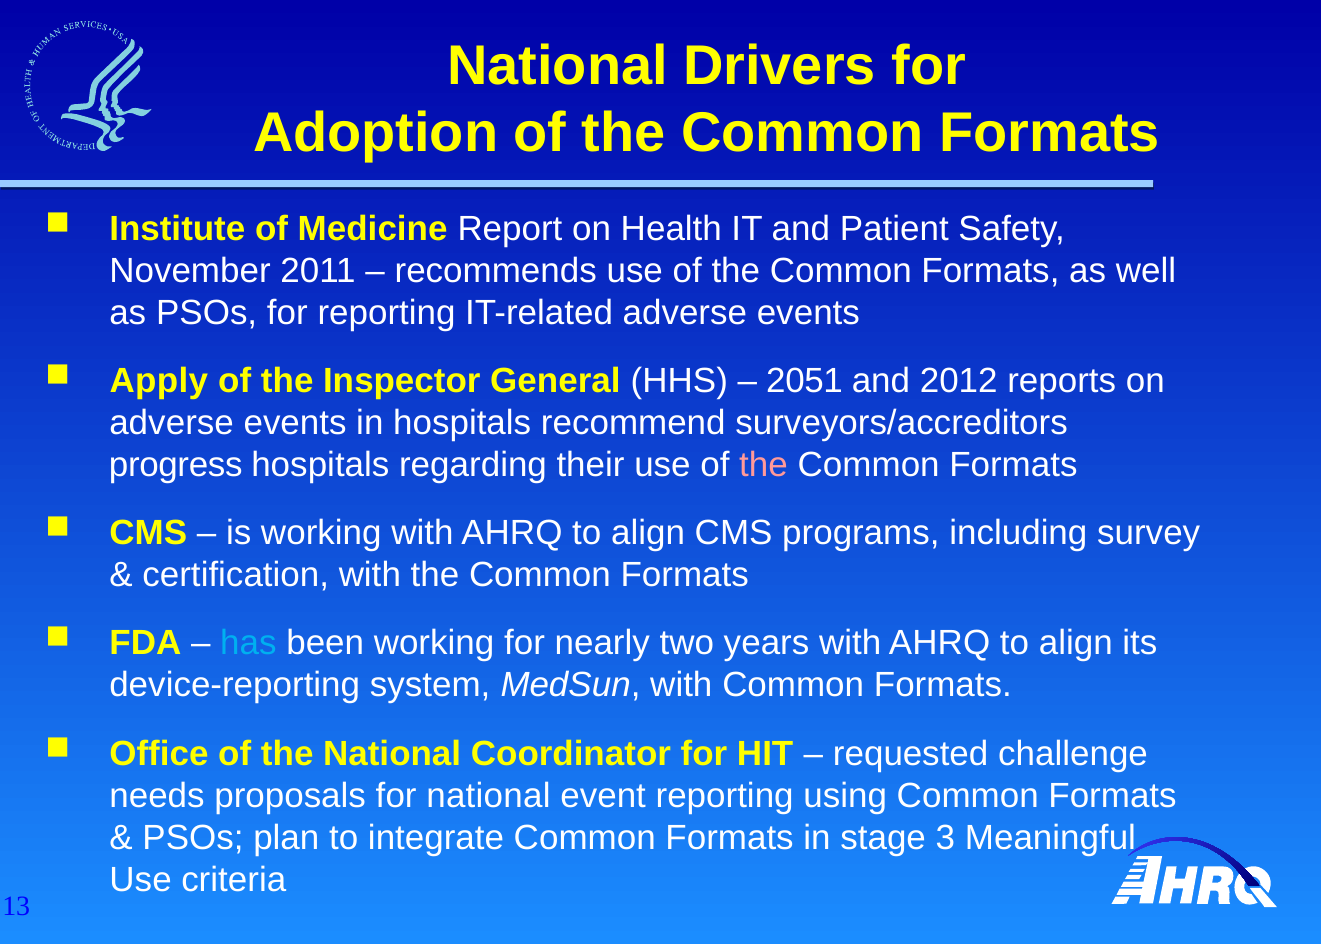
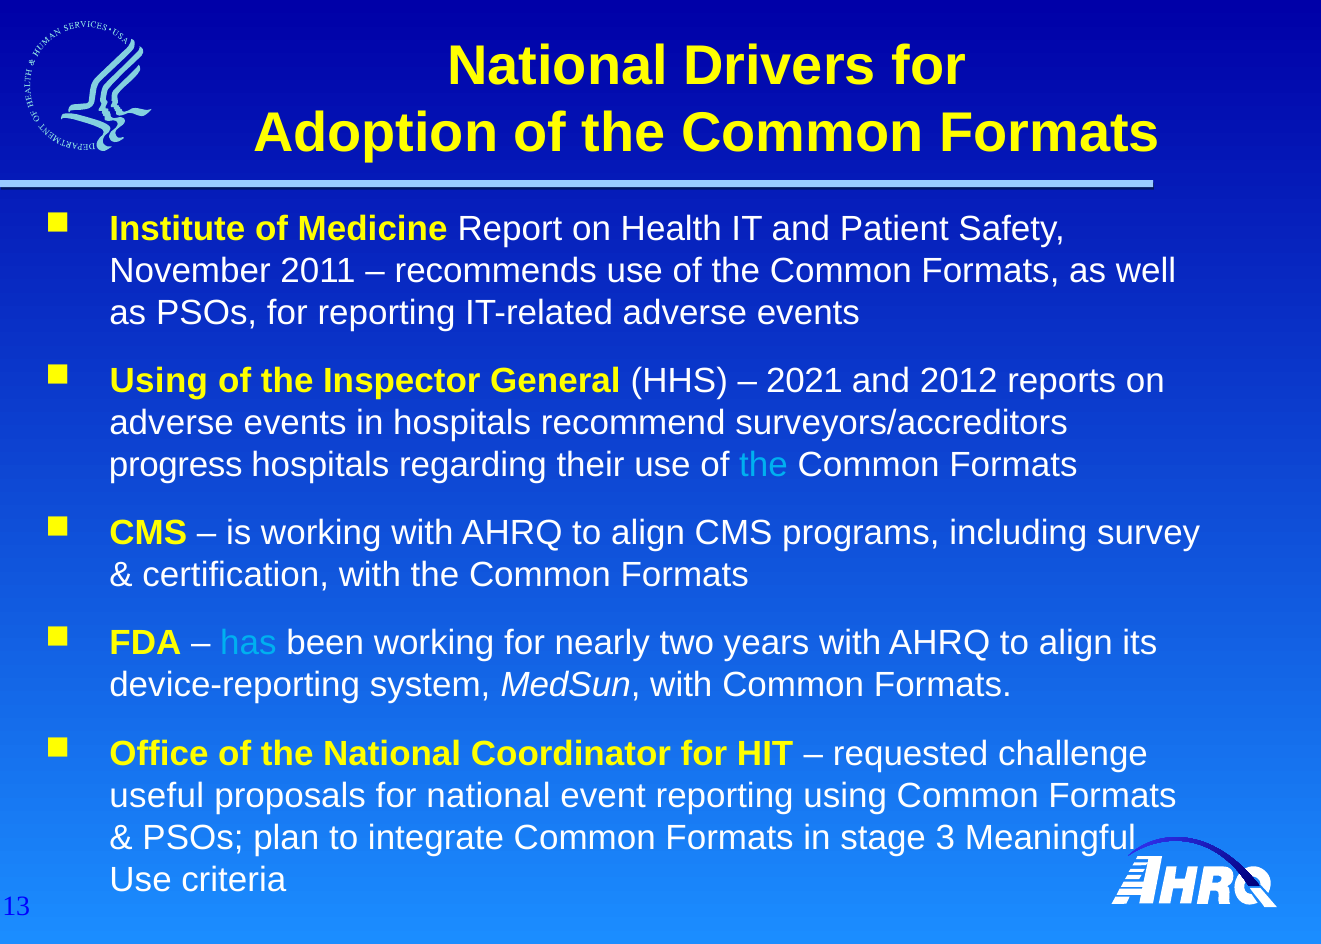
Apply at (159, 381): Apply -> Using
2051: 2051 -> 2021
the at (764, 465) colour: pink -> light blue
needs: needs -> useful
